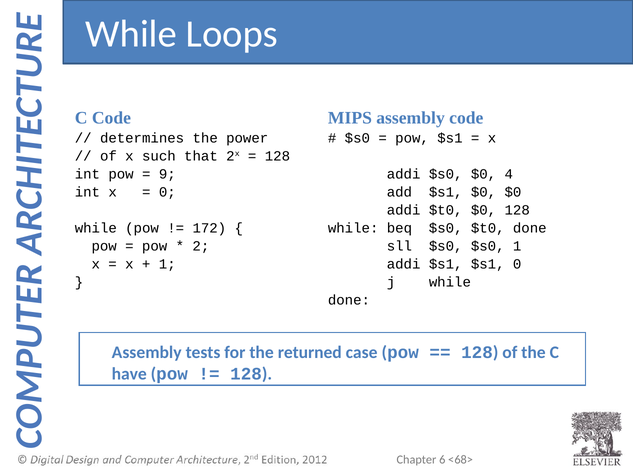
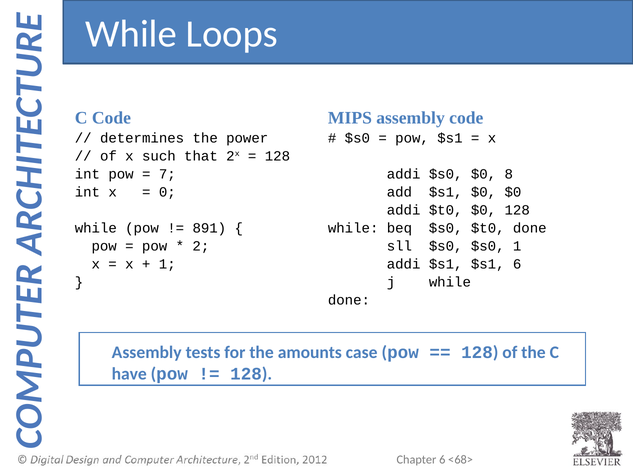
9: 9 -> 7
4: 4 -> 8
172: 172 -> 891
$s1 0: 0 -> 6
returned: returned -> amounts
